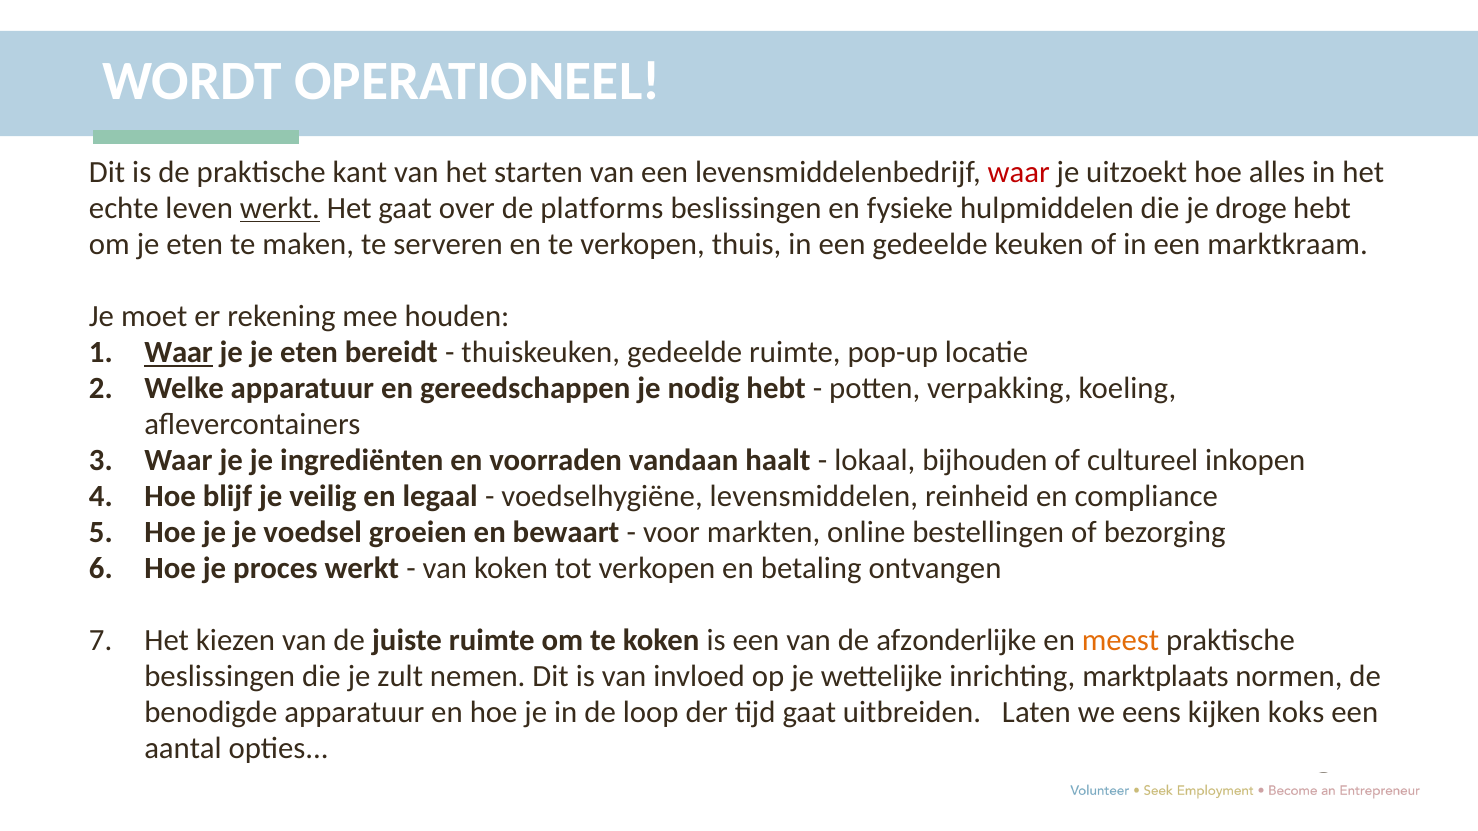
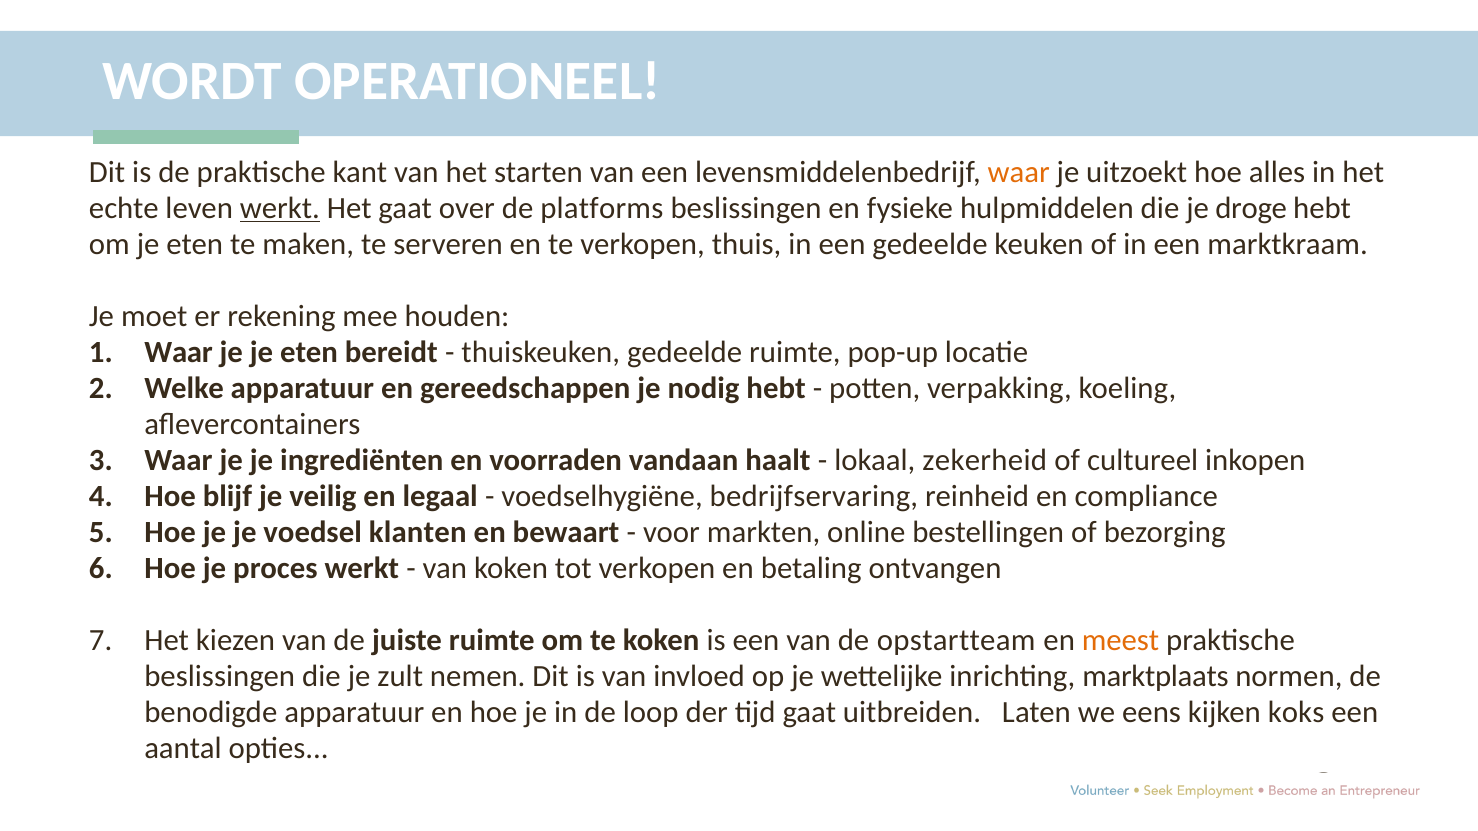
waar at (1019, 172) colour: red -> orange
Waar at (179, 352) underline: present -> none
bijhouden: bijhouden -> zekerheid
levensmiddelen: levensmiddelen -> bedrijfservaring
groeien: groeien -> klanten
afzonderlijke: afzonderlijke -> opstartteam
